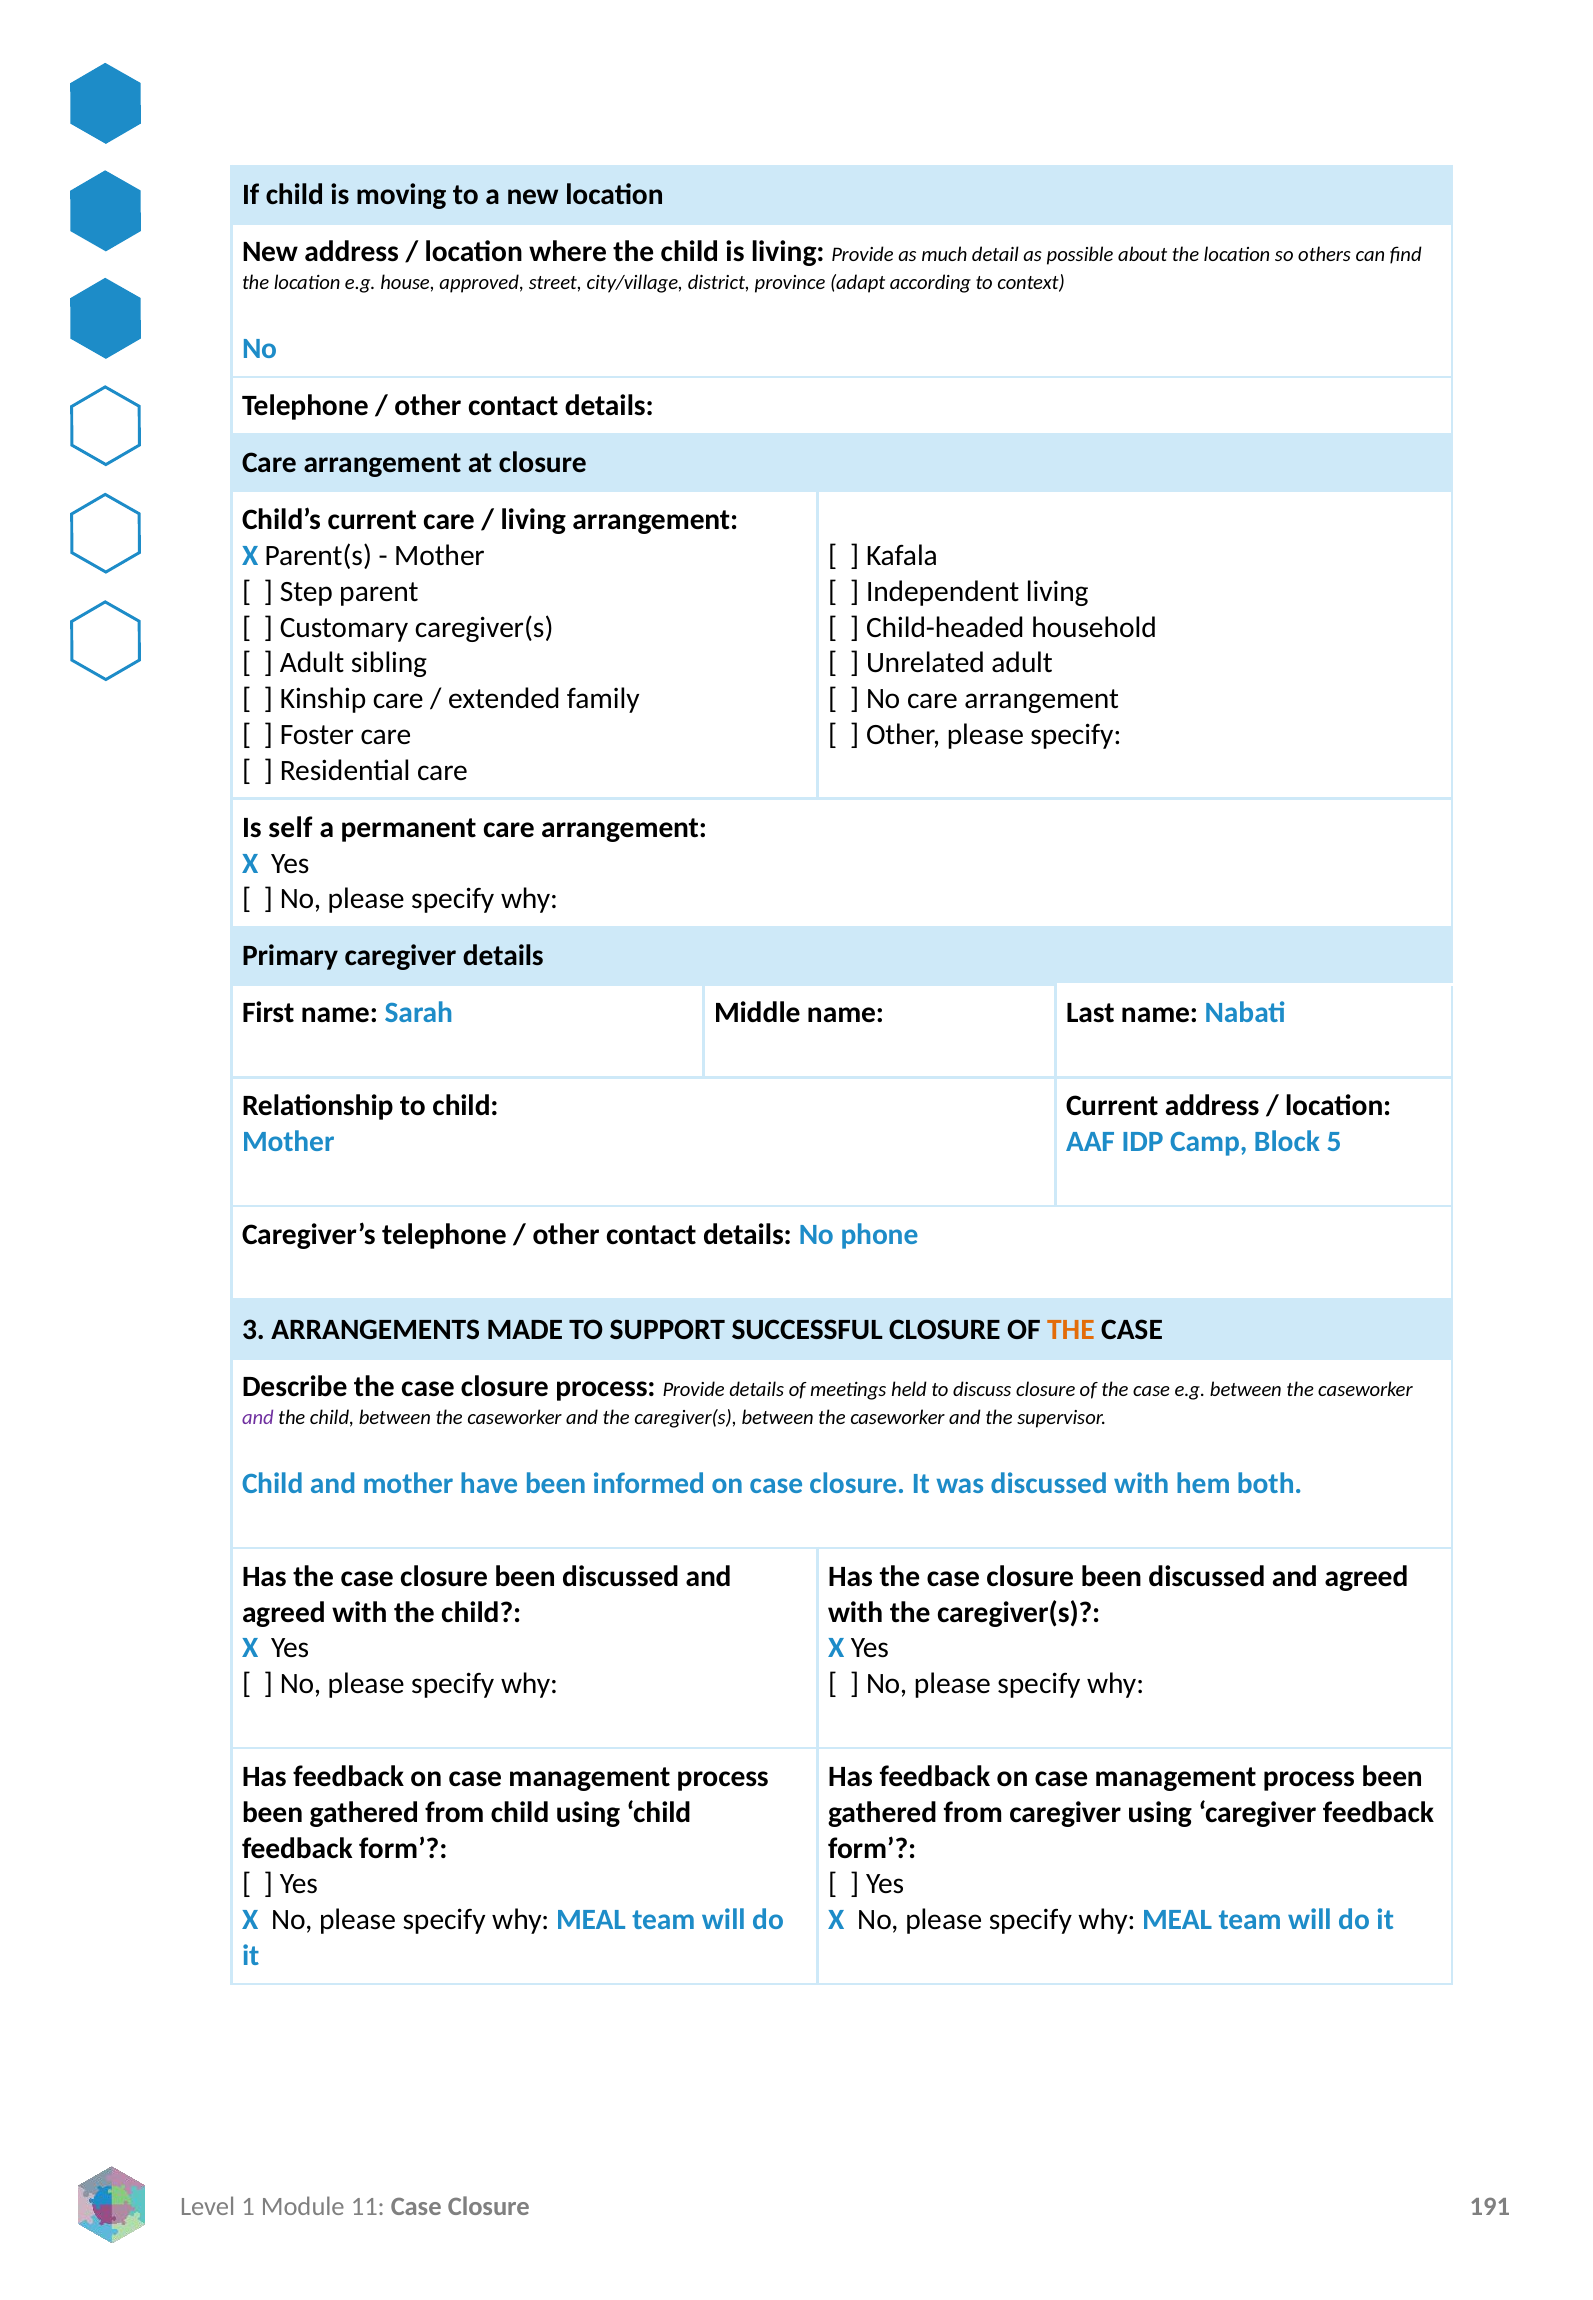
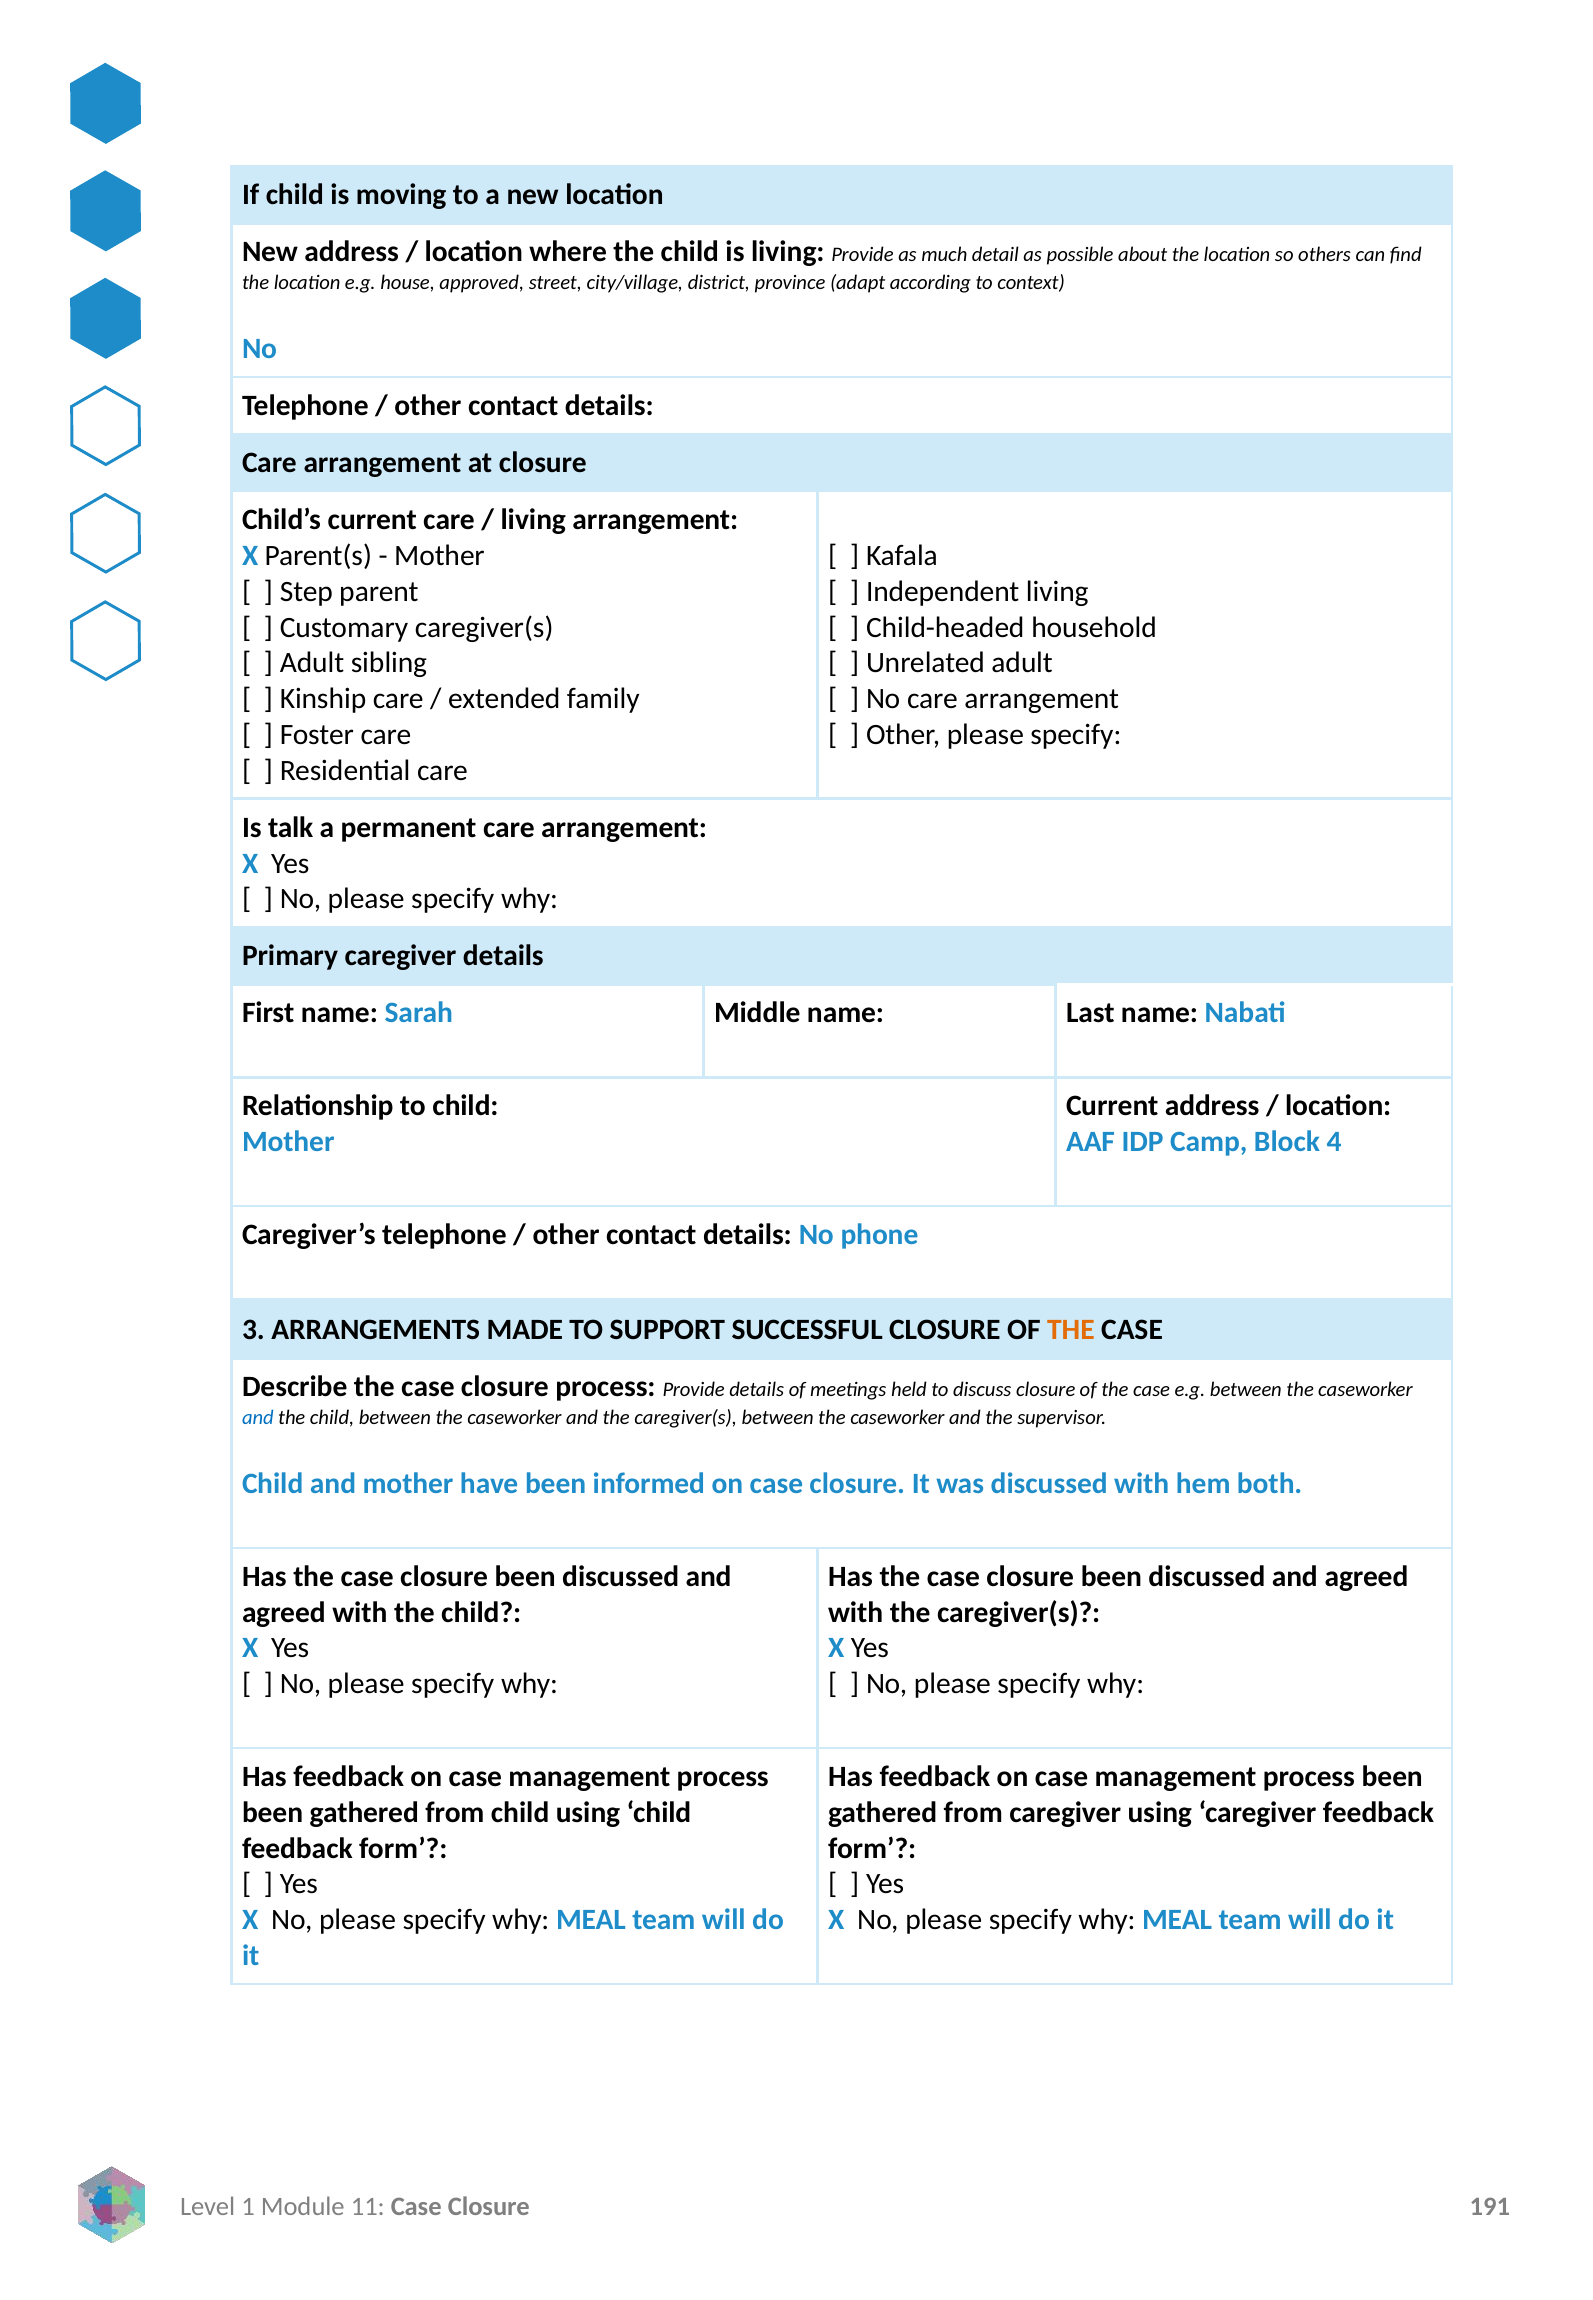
self: self -> talk
5: 5 -> 4
and at (258, 1418) colour: purple -> blue
